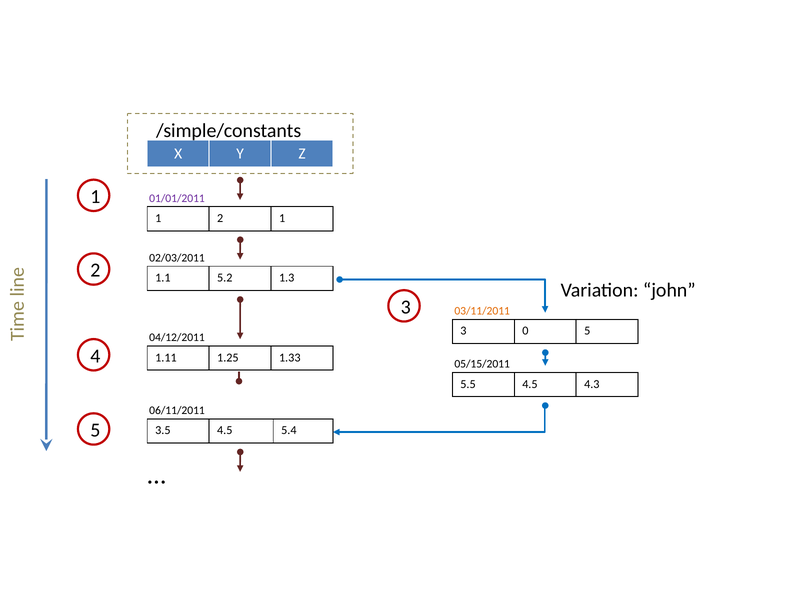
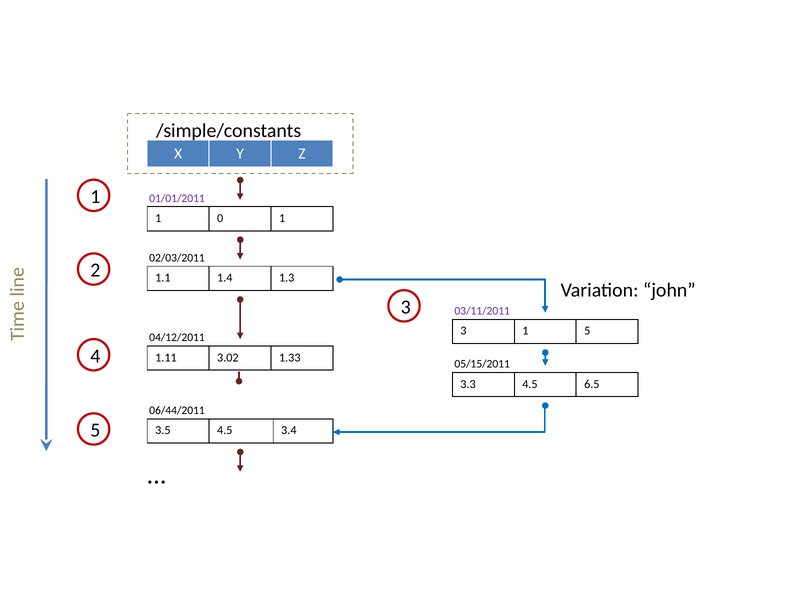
2 at (220, 218): 2 -> 0
5.2: 5.2 -> 1.4
03/11/2011 colour: orange -> purple
3 0: 0 -> 1
1.25: 1.25 -> 3.02
5.5: 5.5 -> 3.3
4.3: 4.3 -> 6.5
06/11/2011: 06/11/2011 -> 06/44/2011
5.4: 5.4 -> 3.4
